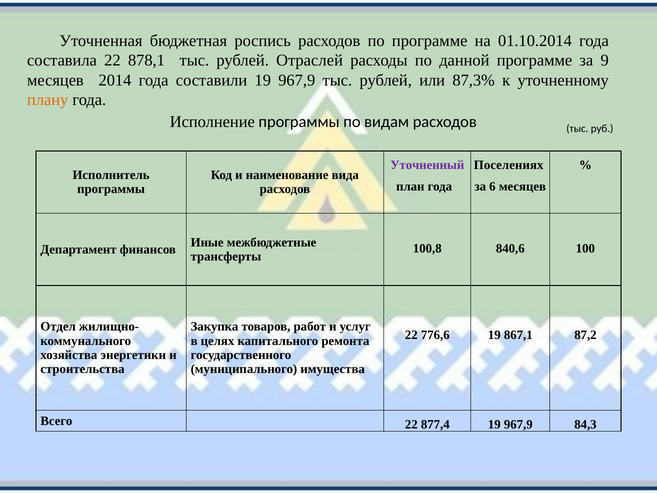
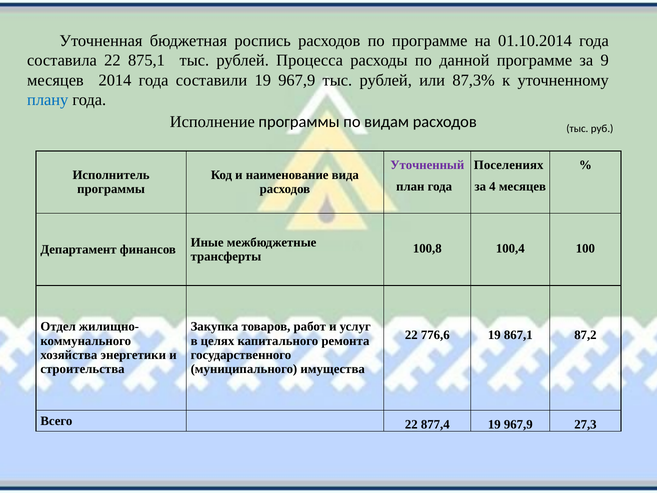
878,1: 878,1 -> 875,1
Отраслей: Отраслей -> Процесса
плану colour: orange -> blue
6: 6 -> 4
840,6: 840,6 -> 100,4
84,3: 84,3 -> 27,3
